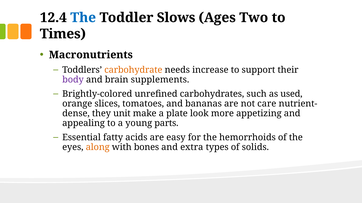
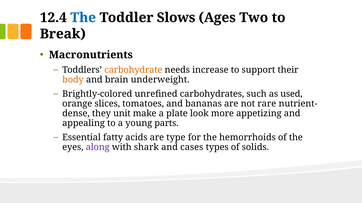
Times: Times -> Break
body colour: purple -> orange
supplements: supplements -> underweight
care: care -> rare
easy: easy -> type
along colour: orange -> purple
bones: bones -> shark
extra: extra -> cases
